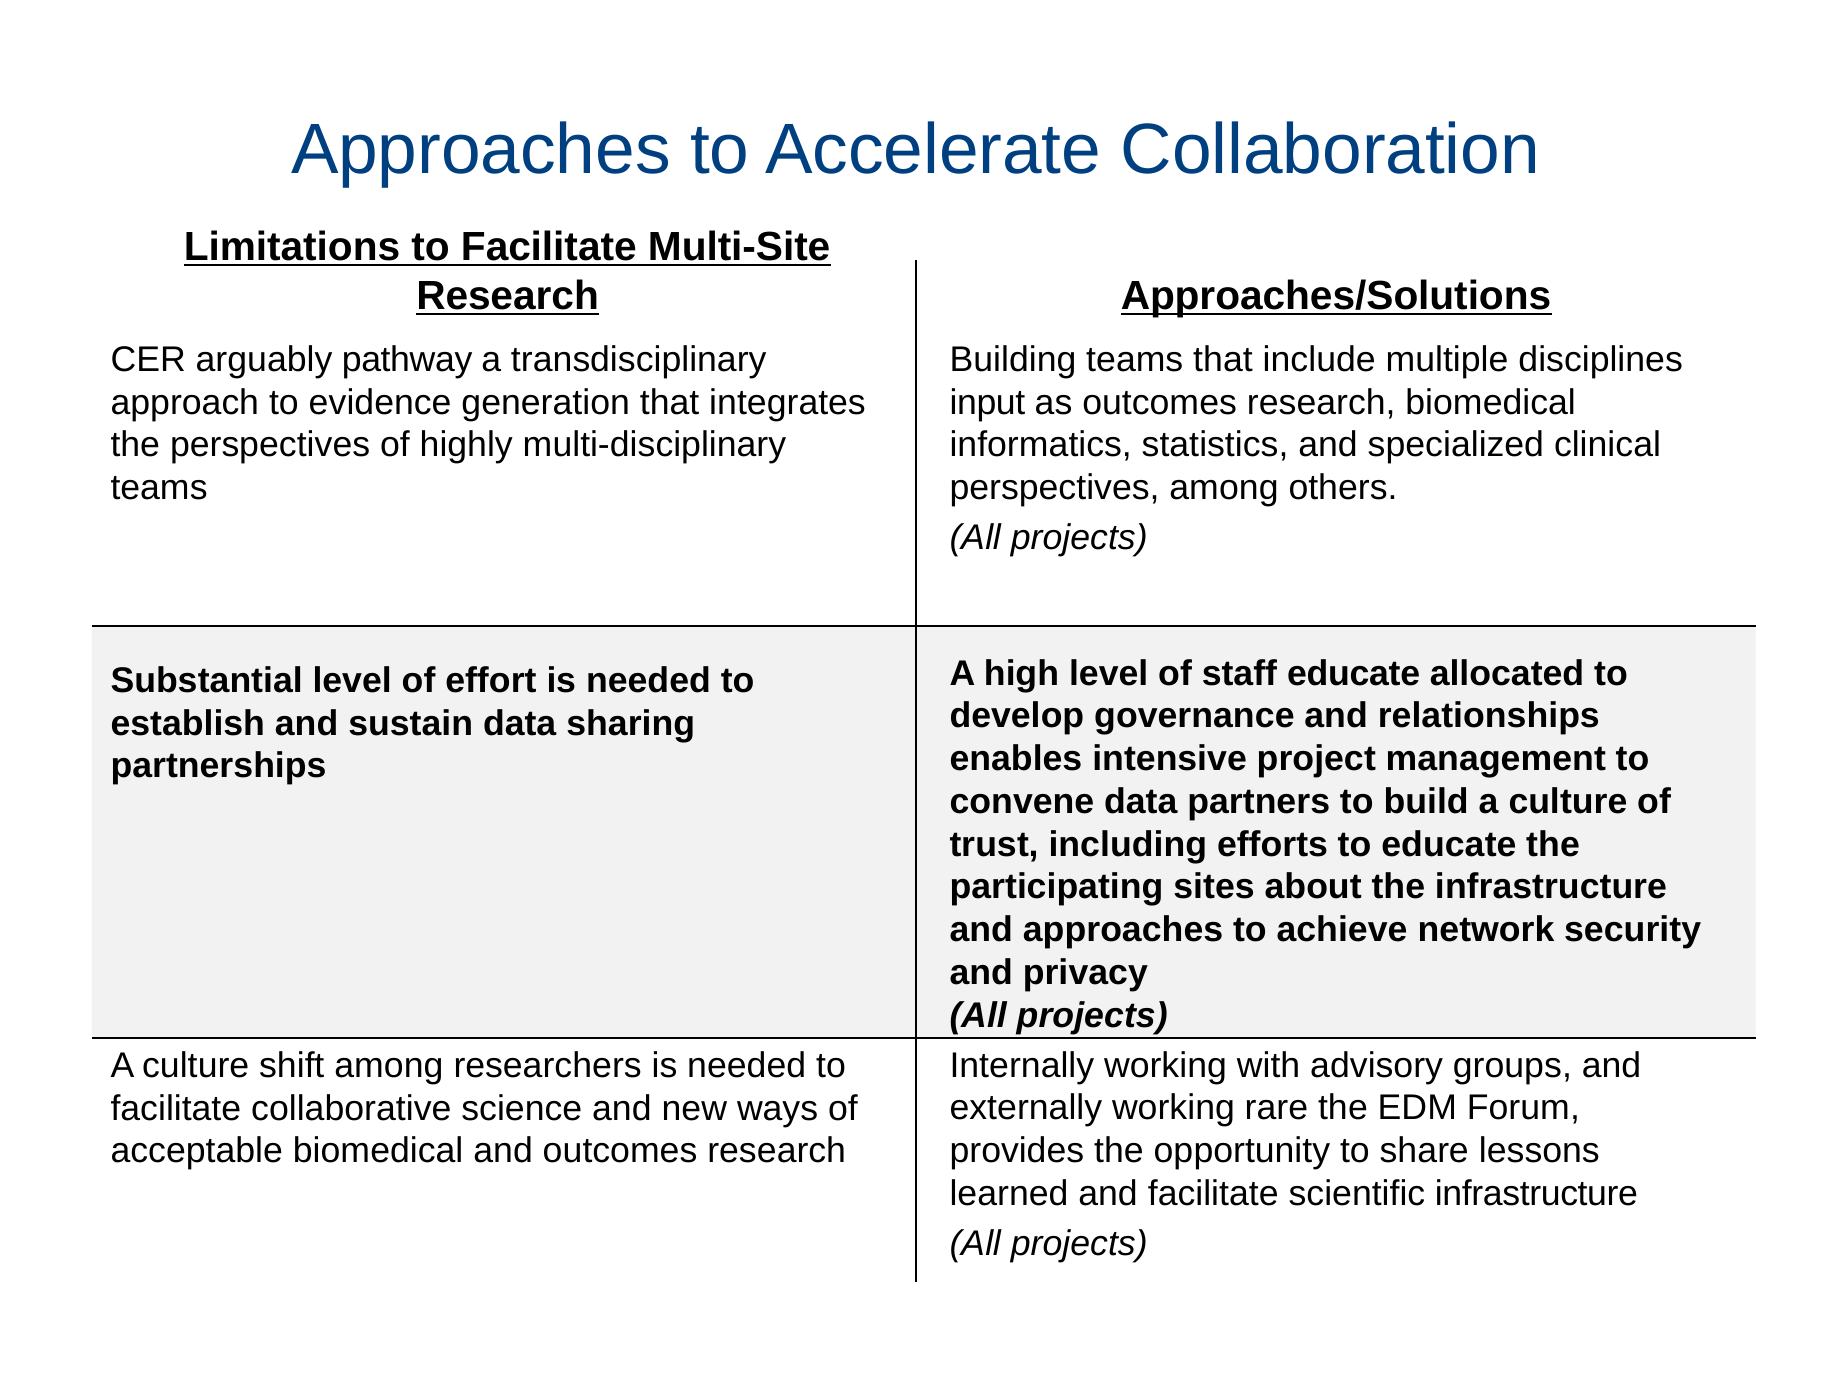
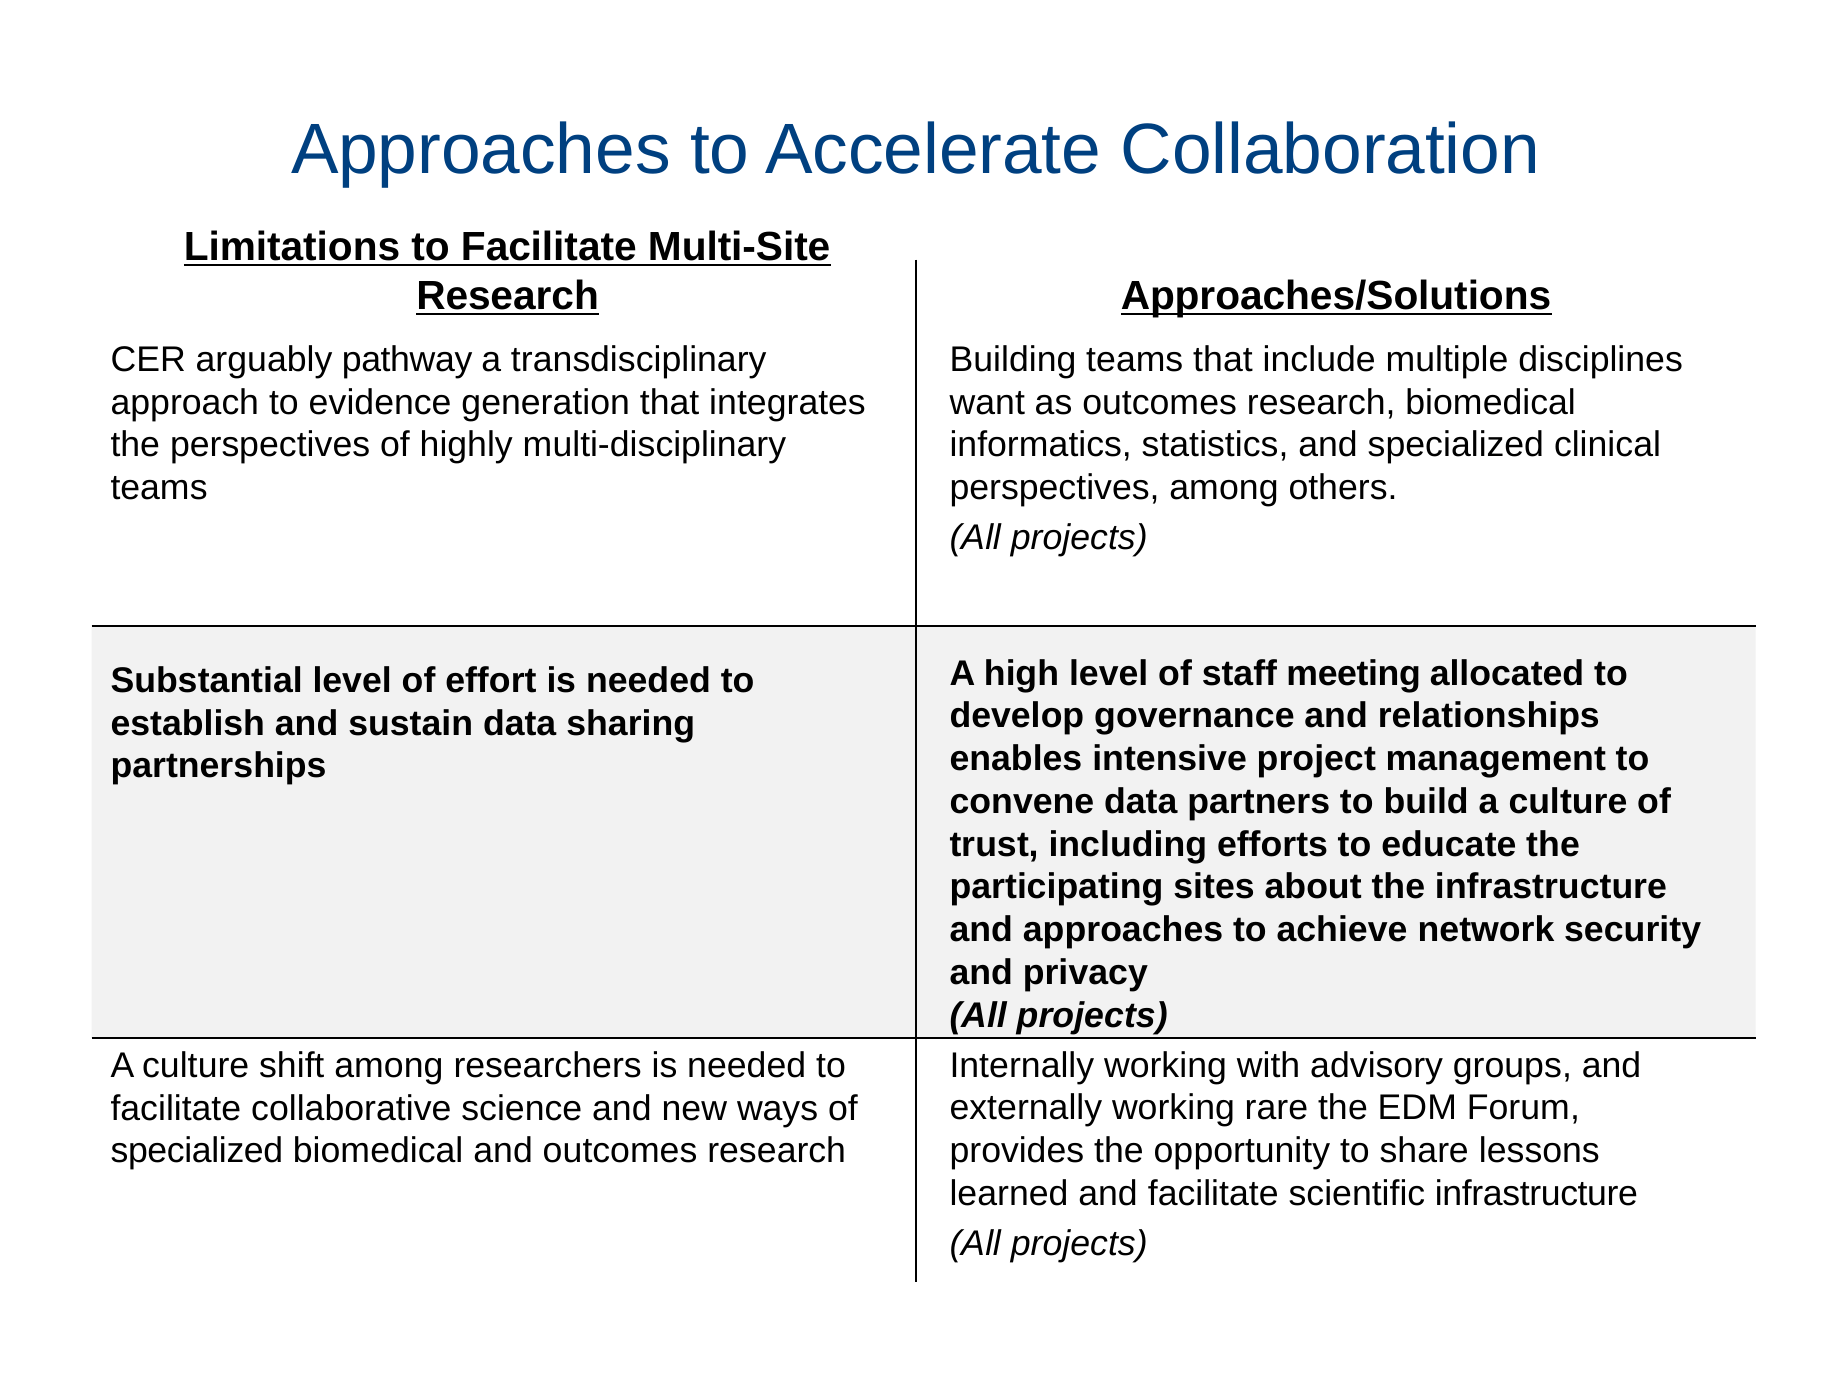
input: input -> want
staff educate: educate -> meeting
acceptable at (197, 1151): acceptable -> specialized
